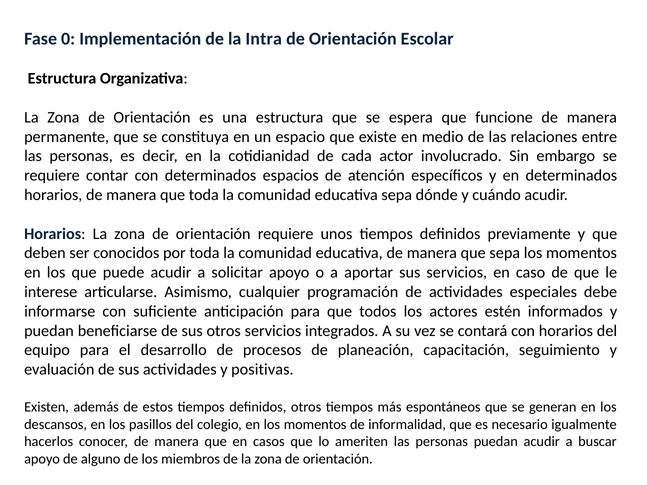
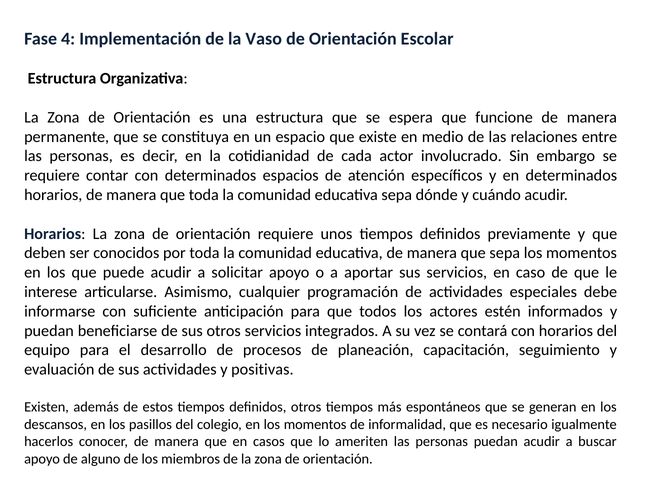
0: 0 -> 4
Intra: Intra -> Vaso
